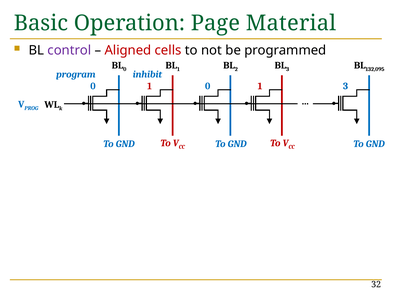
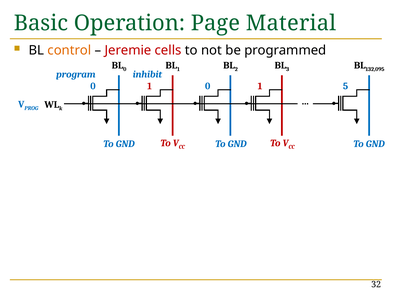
control colour: purple -> orange
Aligned: Aligned -> Jeremie
1 3: 3 -> 5
